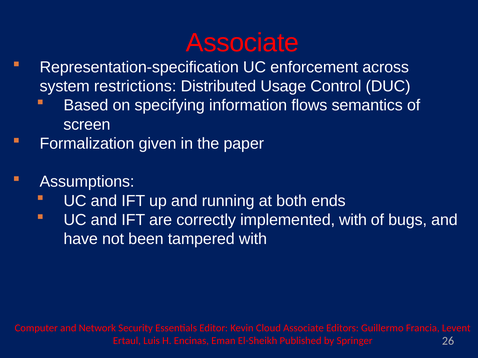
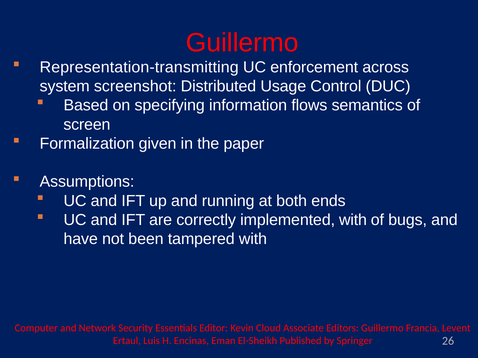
Associate at (242, 43): Associate -> Guillermo
Representation-specification: Representation-specification -> Representation-transmitting
restrictions: restrictions -> screenshot
